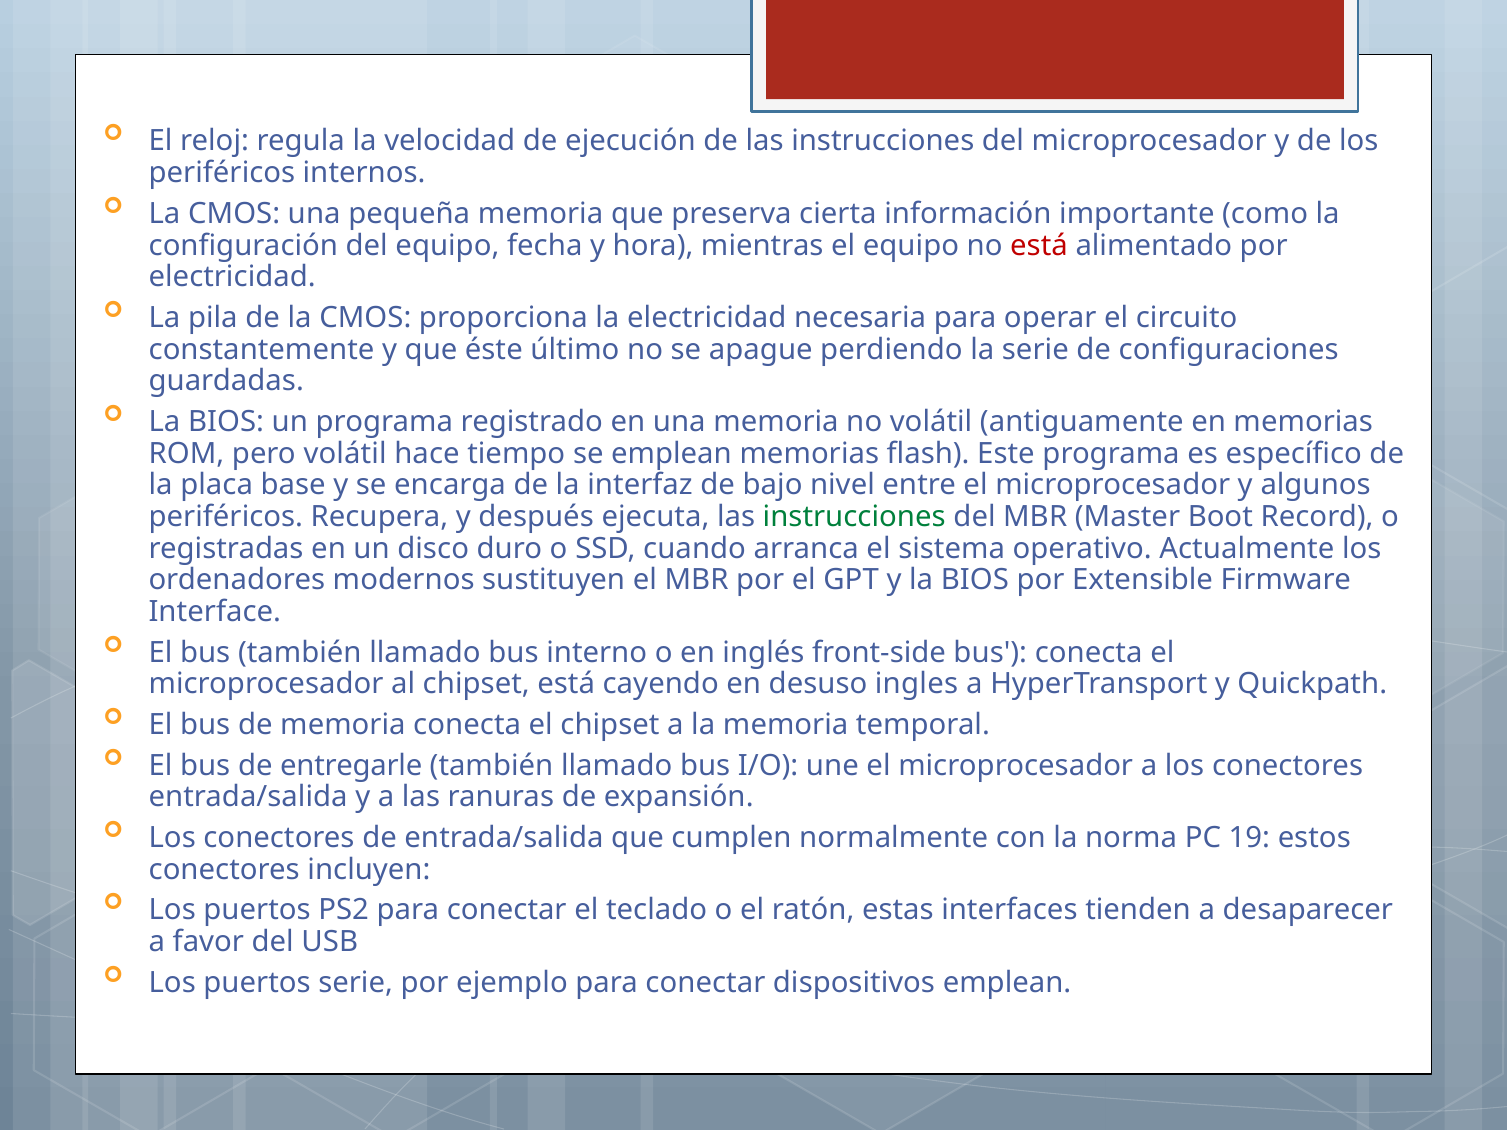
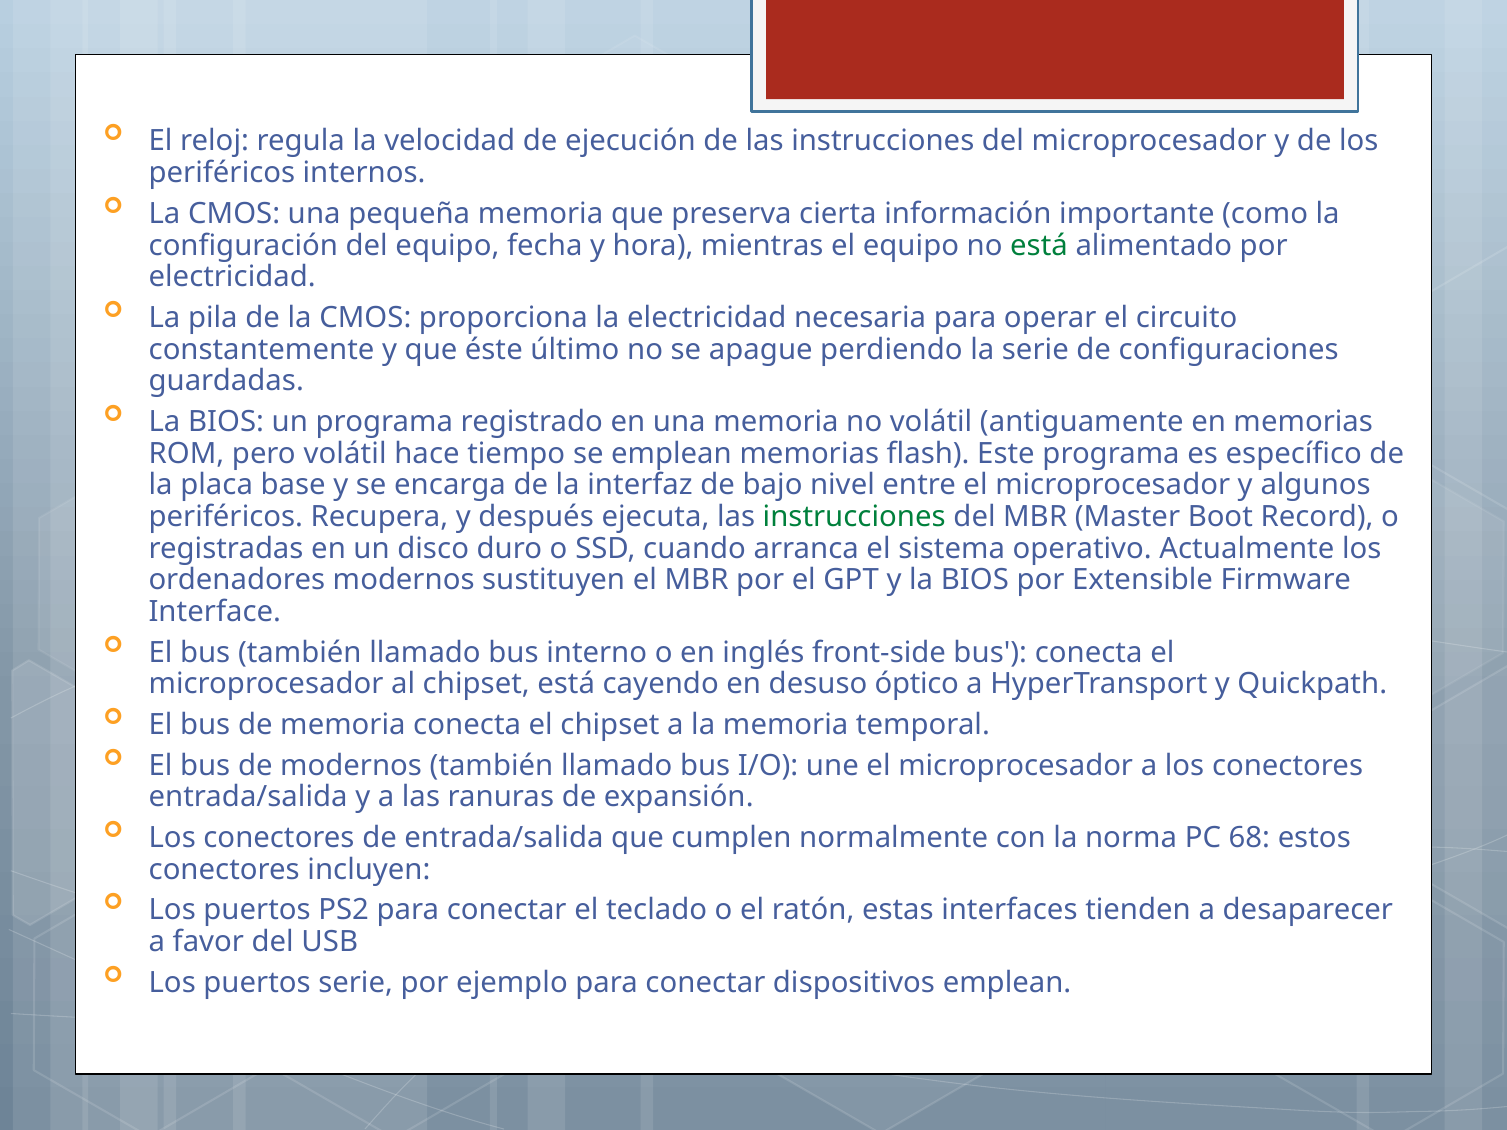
está at (1039, 245) colour: red -> green
ingles: ingles -> óptico
de entregarle: entregarle -> modernos
19: 19 -> 68
